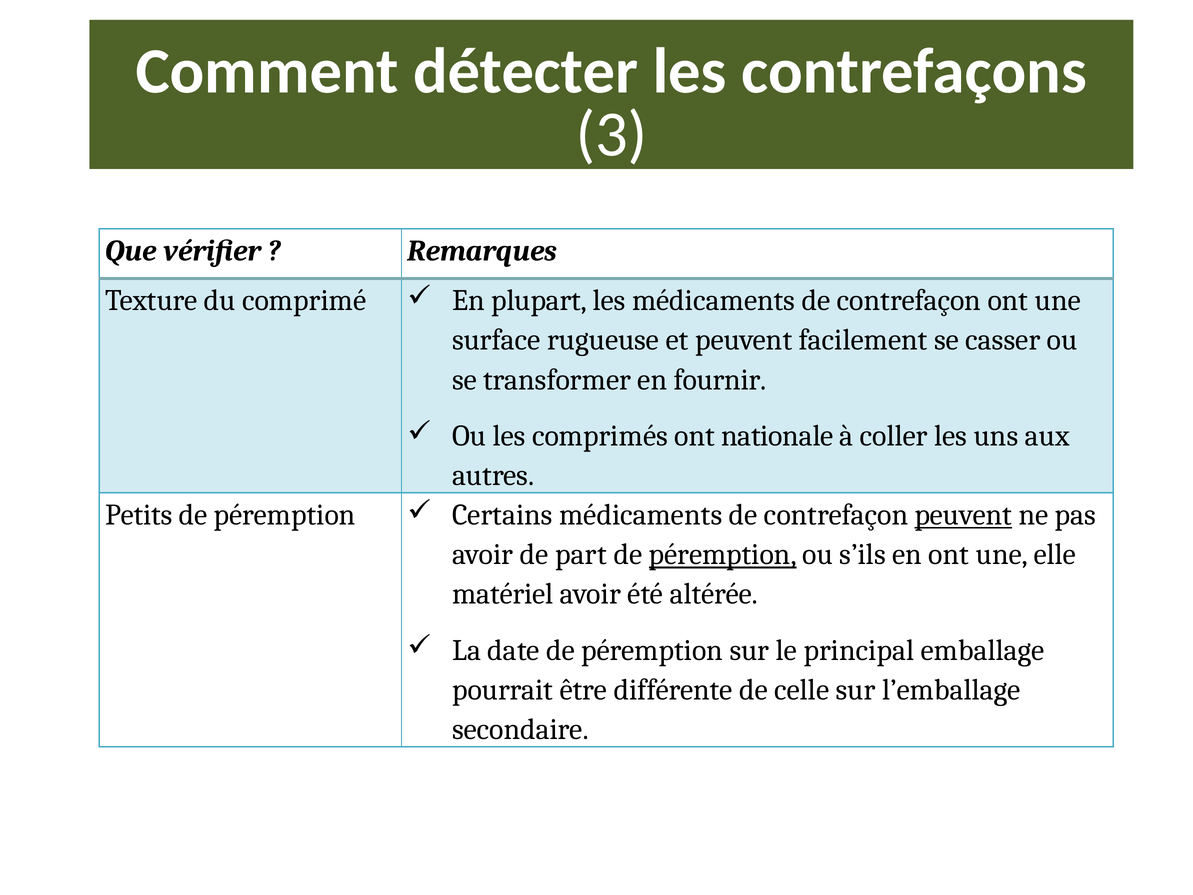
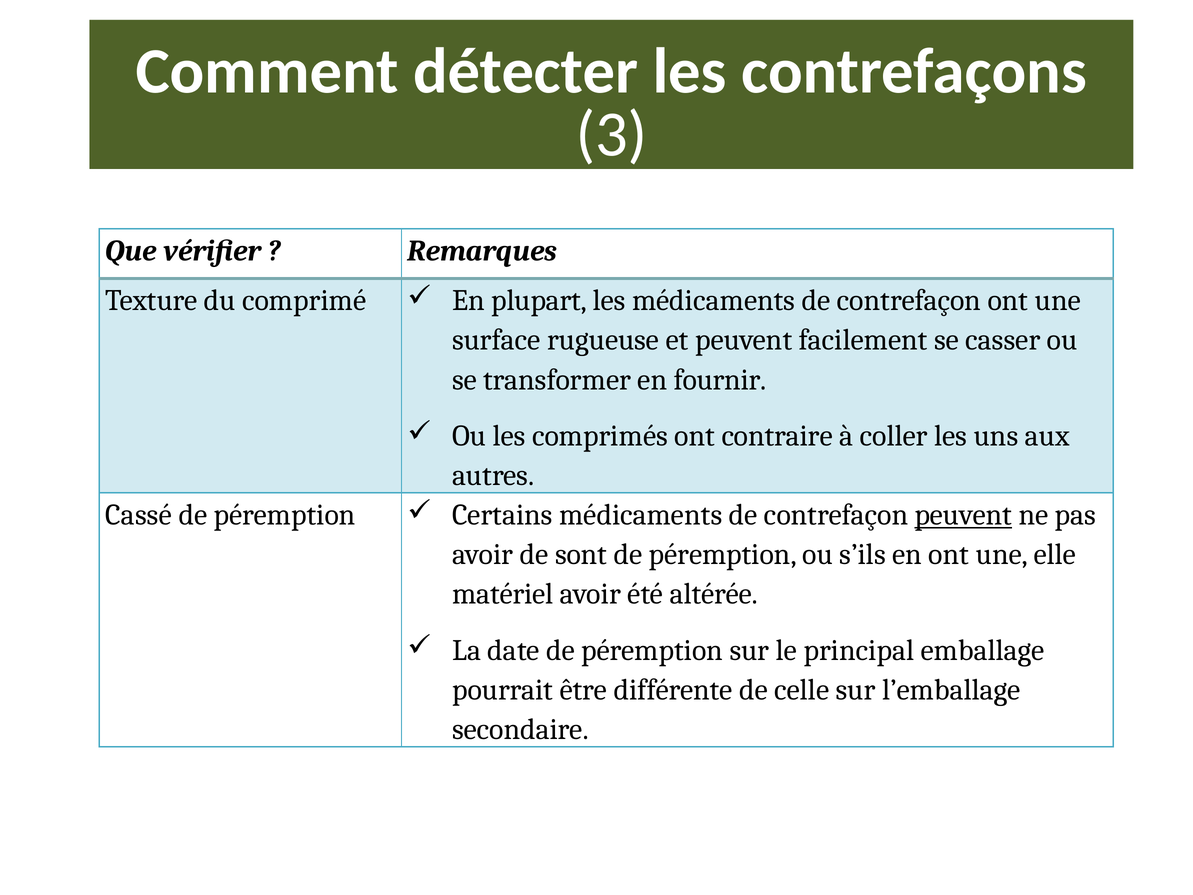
nationale: nationale -> contraire
Petits: Petits -> Cassé
part: part -> sont
péremption at (723, 554) underline: present -> none
